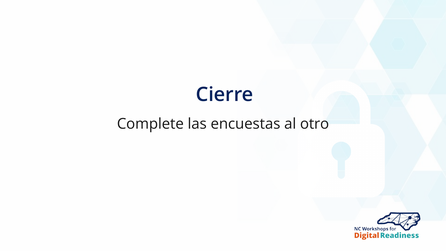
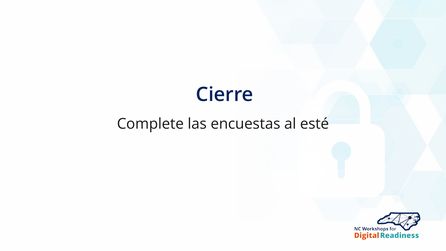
otro: otro -> esté
